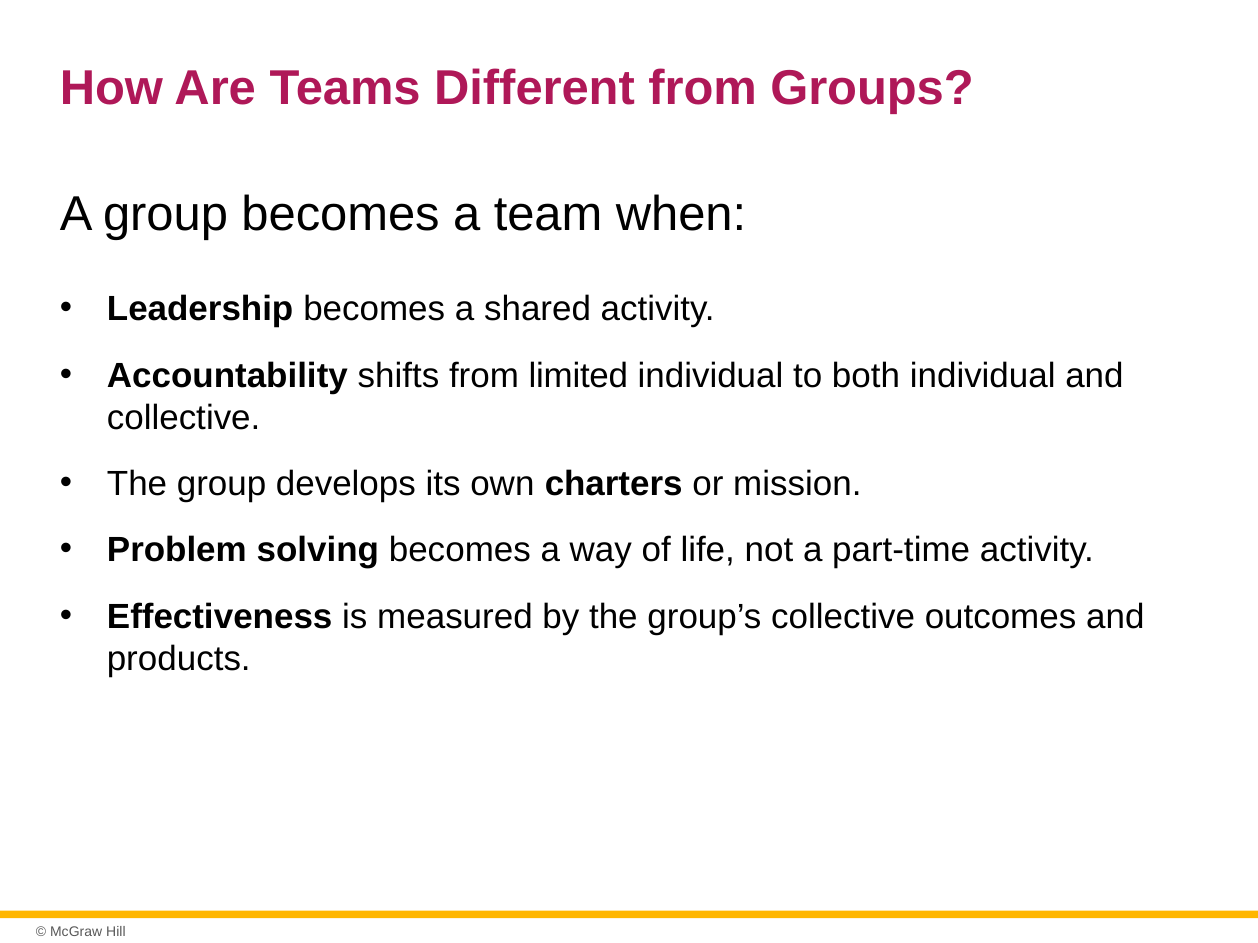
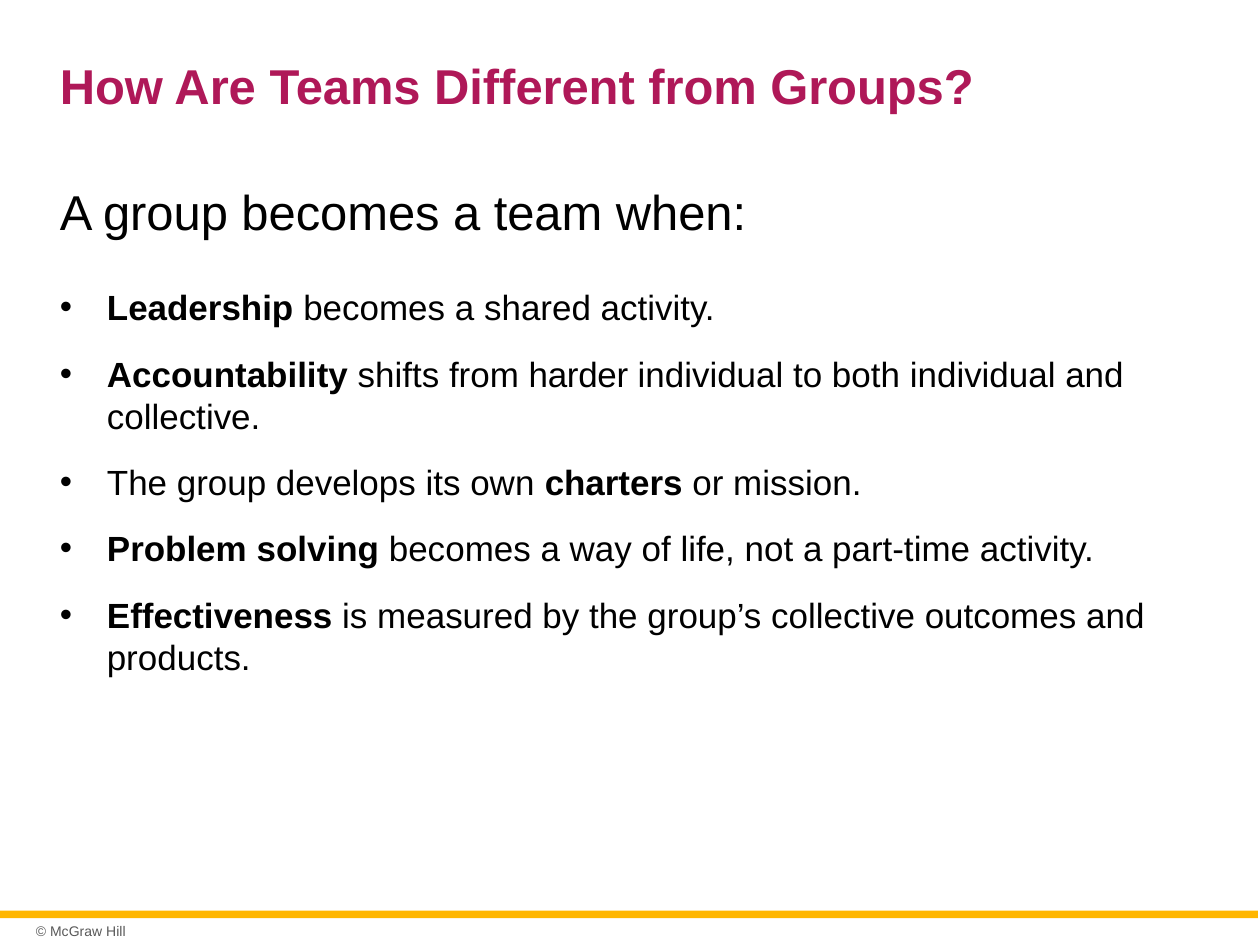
limited: limited -> harder
